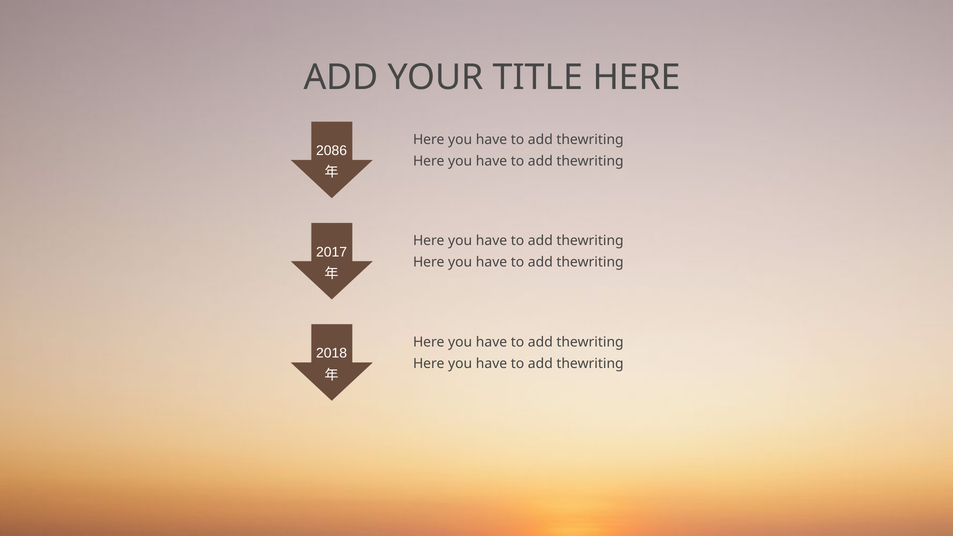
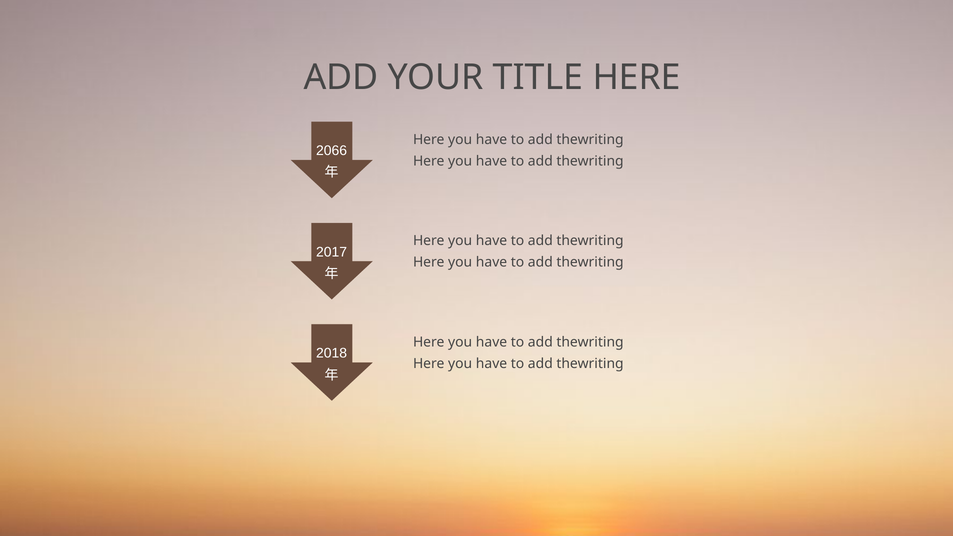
2086: 2086 -> 2066
